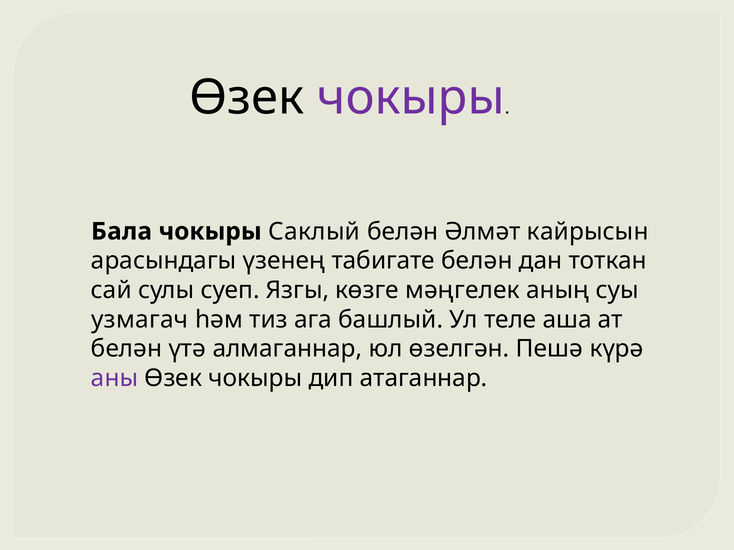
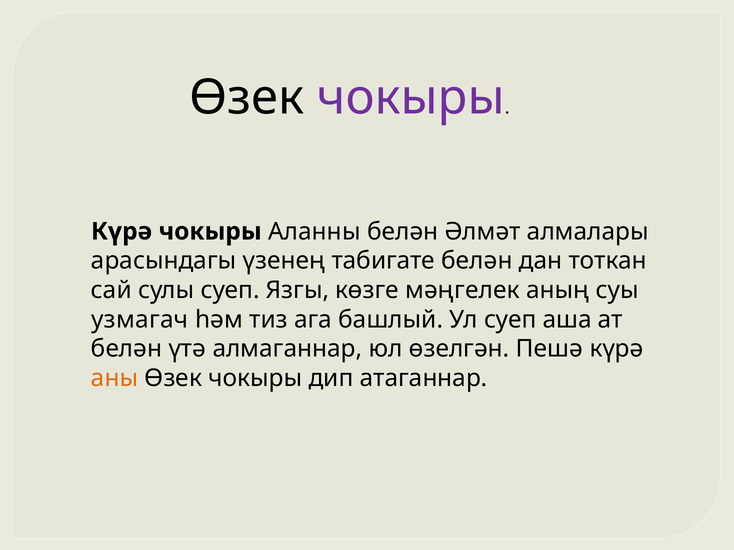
Бала at (122, 232): Бала -> Күрә
Саклый: Саклый -> Аланны
кайрысын: кайрысын -> алмалары
Ул теле: теле -> суеп
аны colour: purple -> orange
